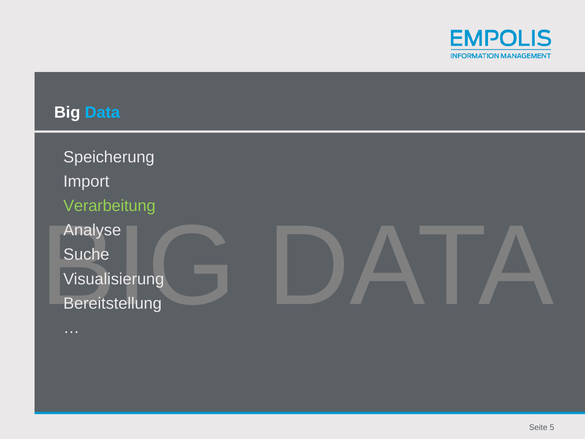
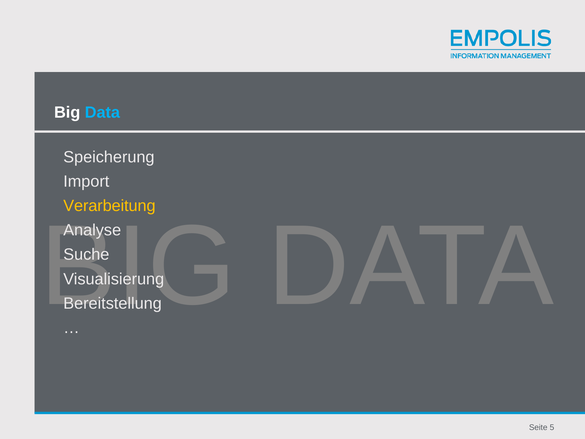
Verarbeitung colour: light green -> yellow
